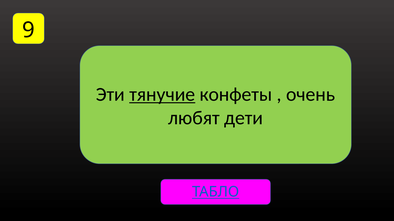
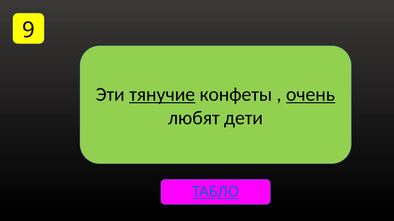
очень underline: none -> present
